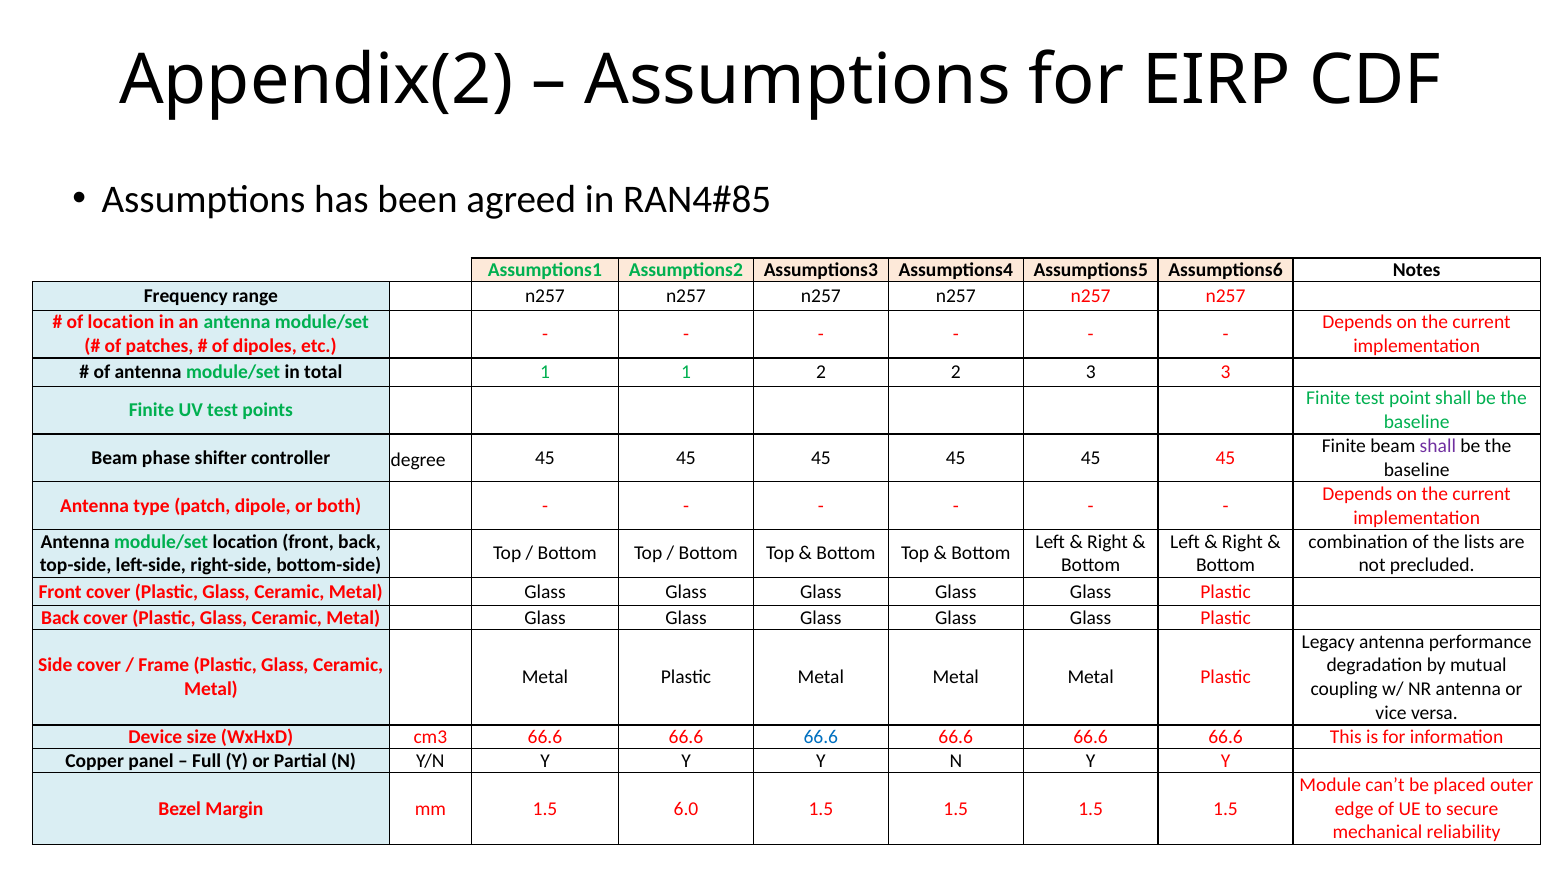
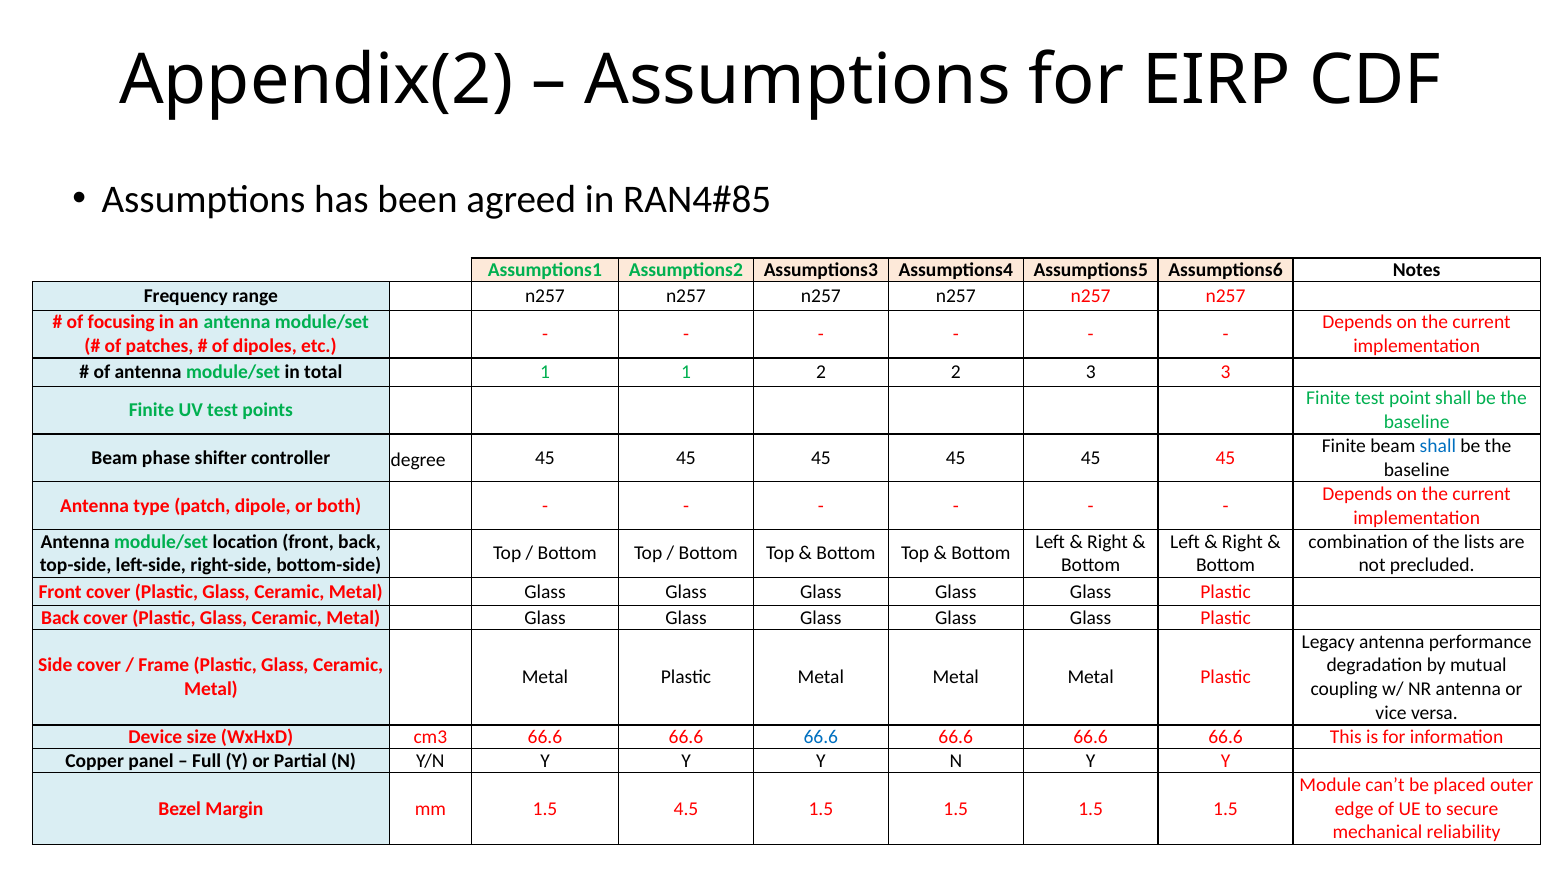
of location: location -> focusing
shall at (1438, 446) colour: purple -> blue
6.0: 6.0 -> 4.5
